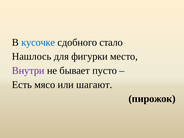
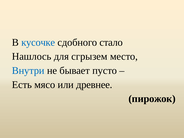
фигурки: фигурки -> сгрызем
Внутри colour: purple -> blue
шагают: шагают -> древнее
